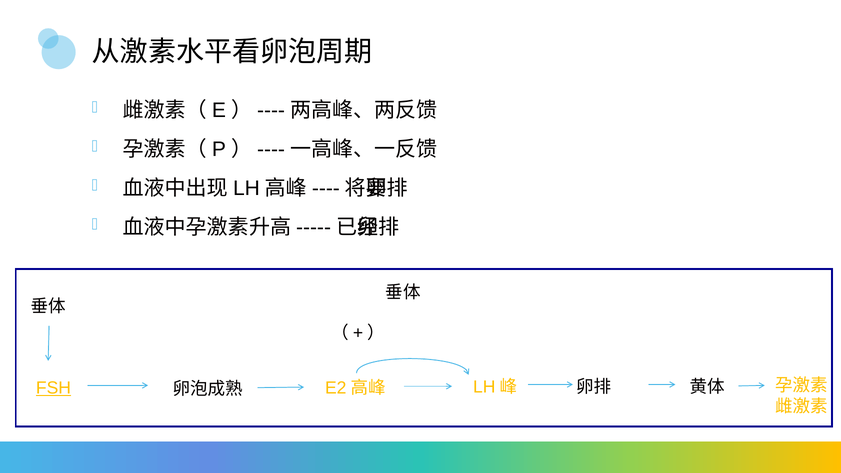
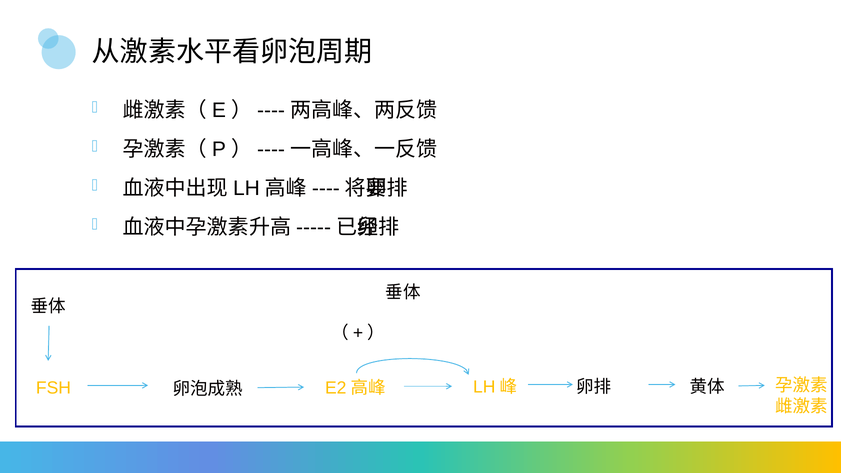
FSH underline: present -> none
